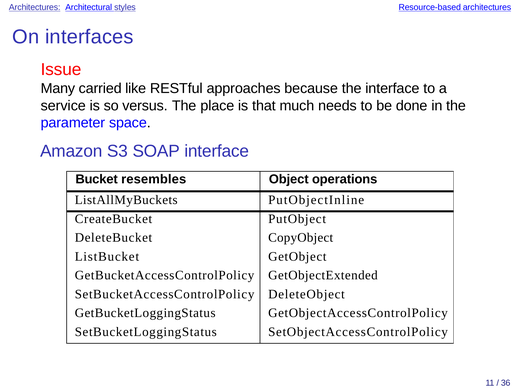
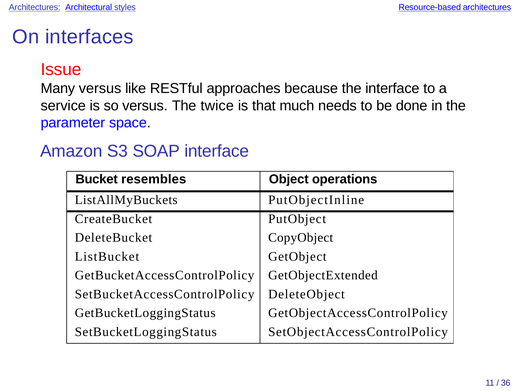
Many carried: carried -> versus
place: place -> twice
